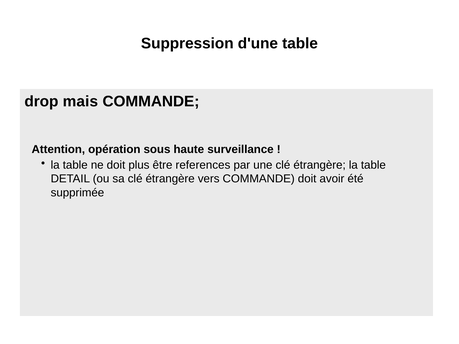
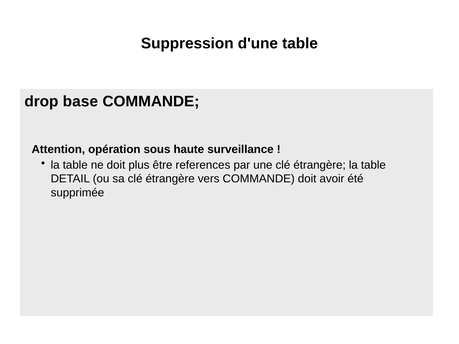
mais: mais -> base
